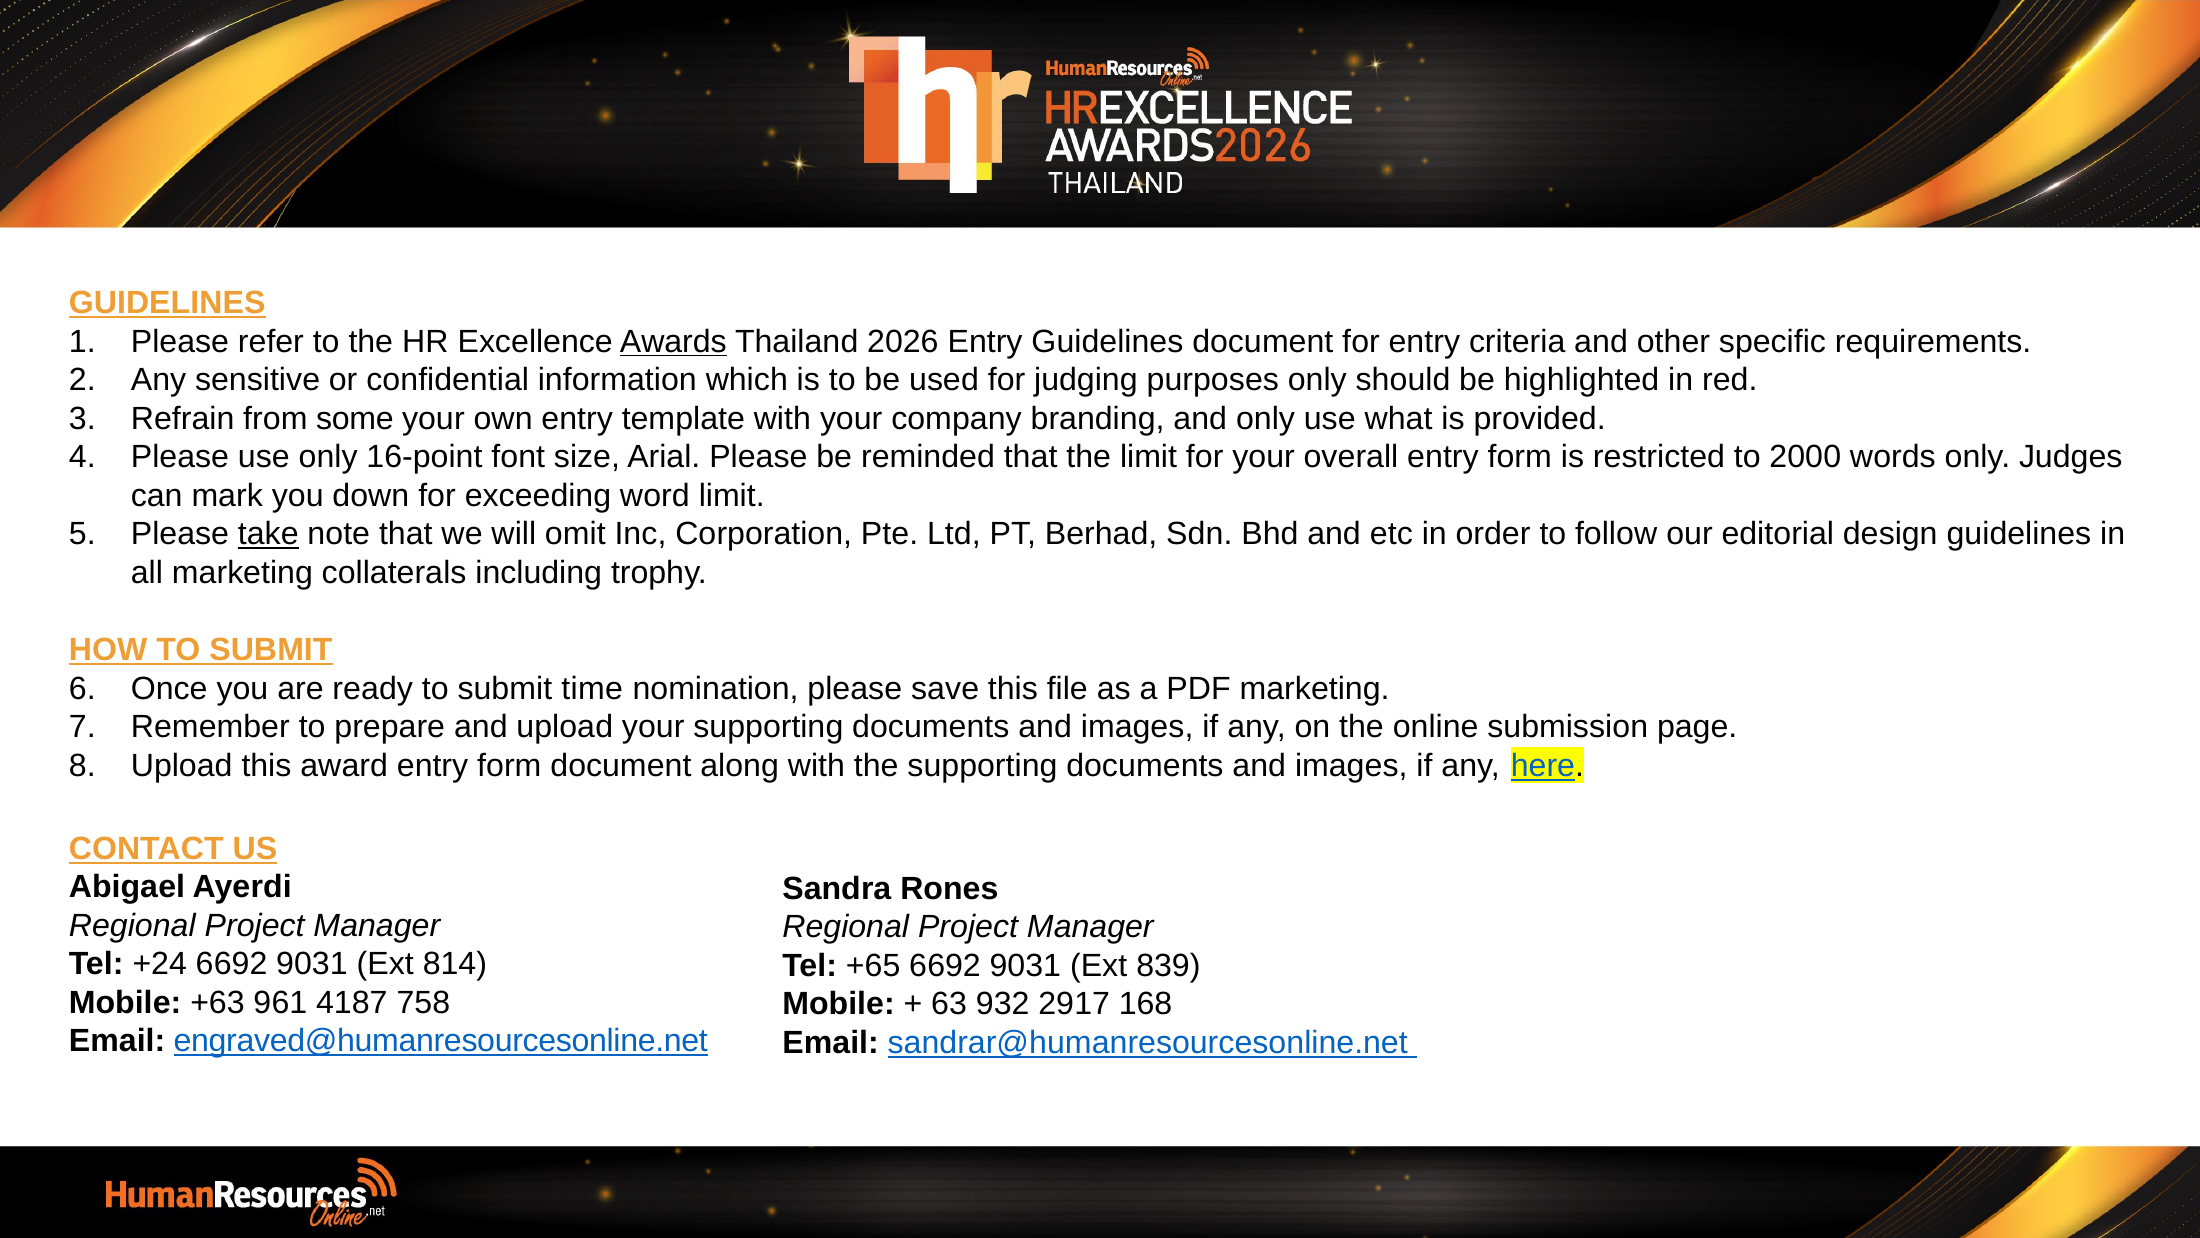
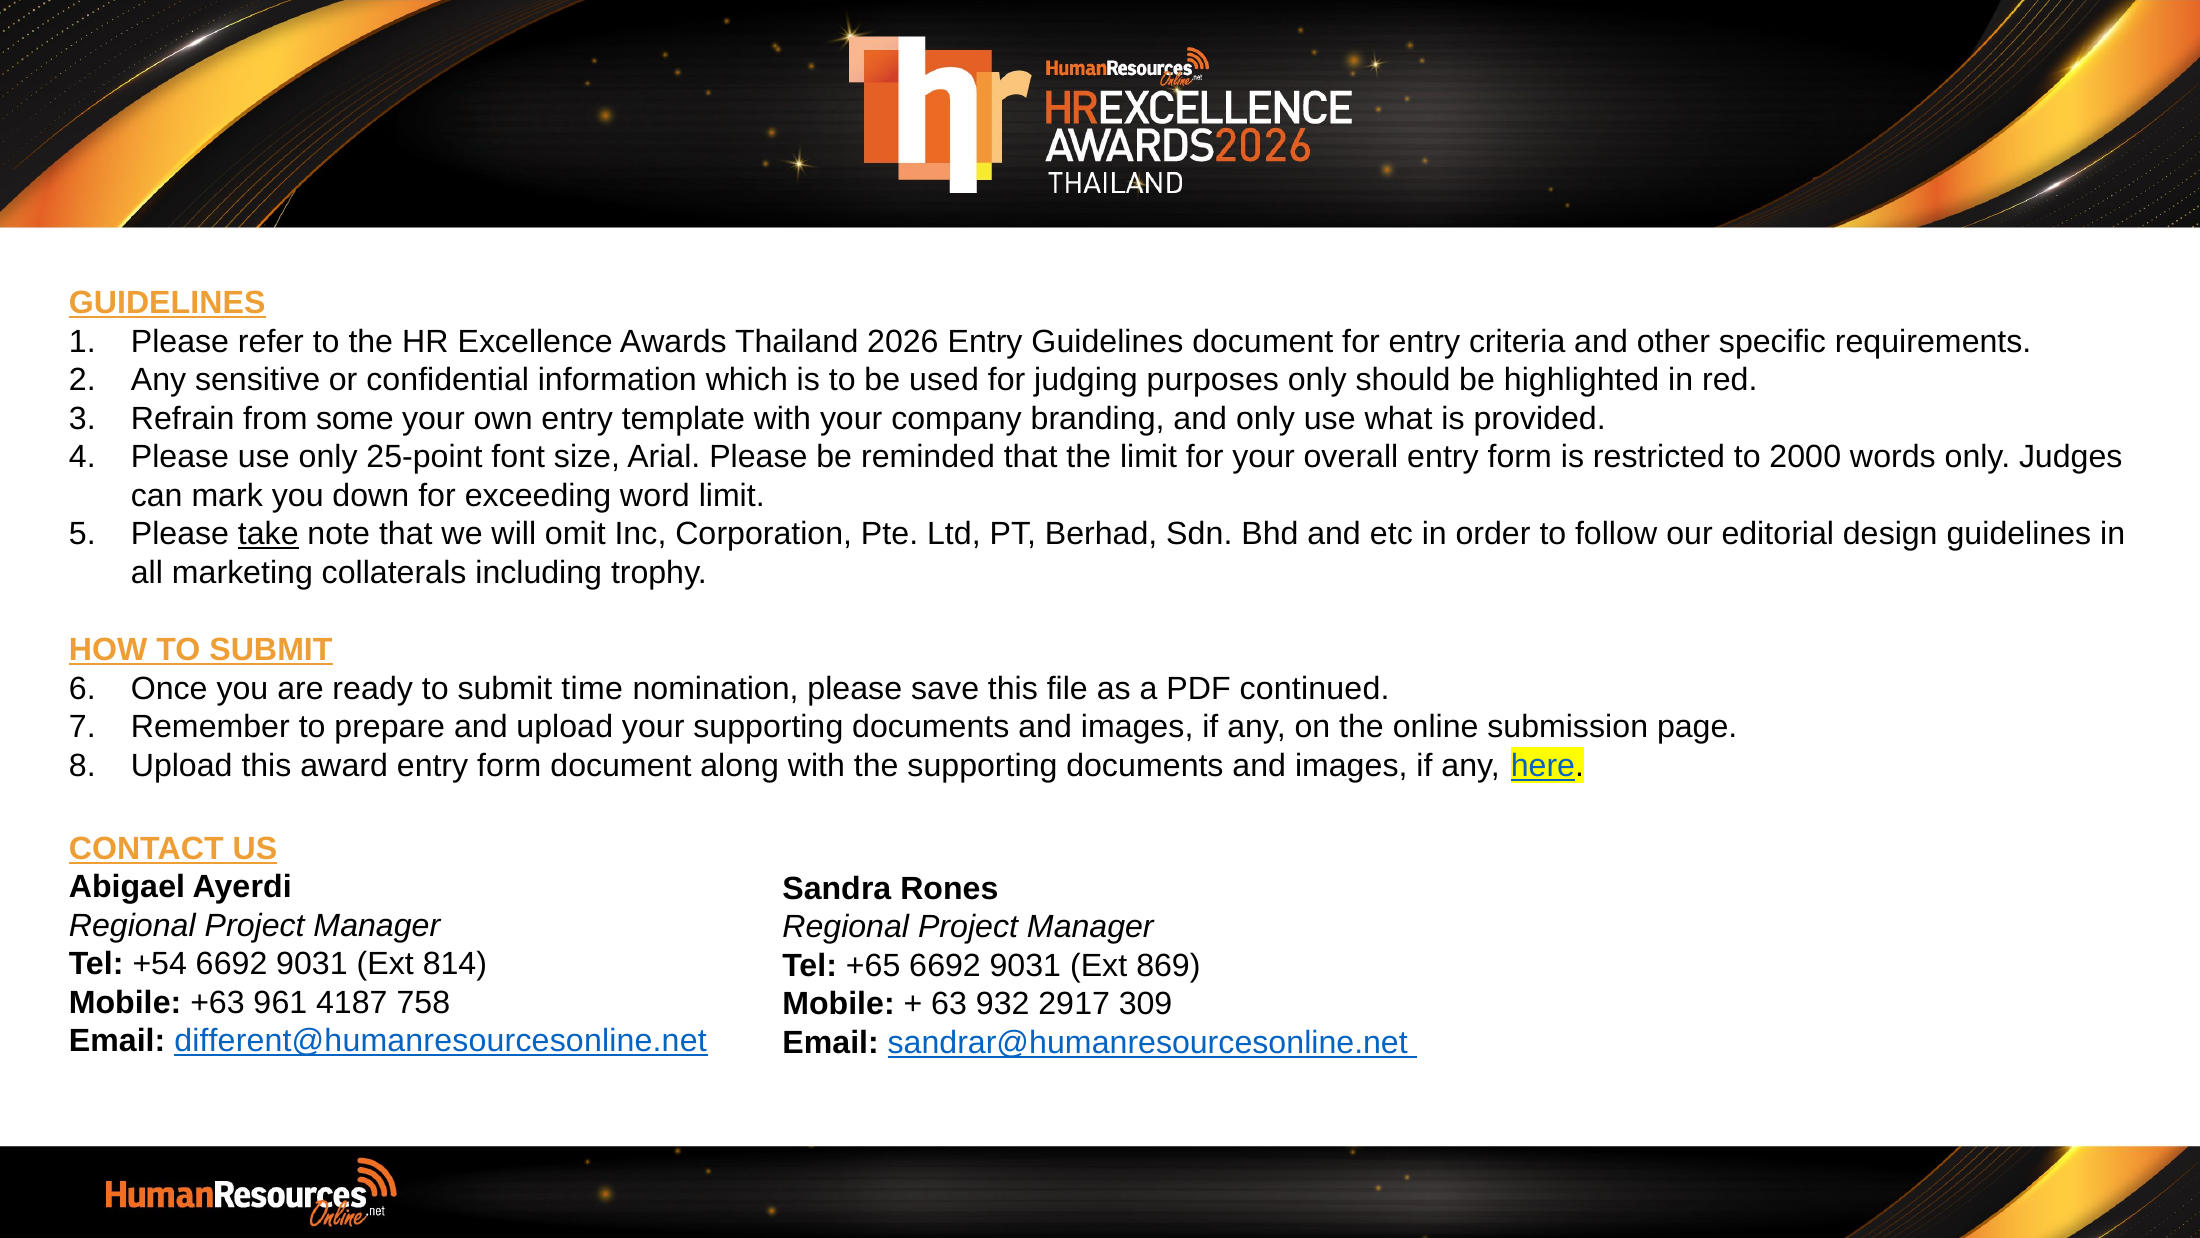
Awards underline: present -> none
16-point: 16-point -> 25-point
PDF marketing: marketing -> continued
+24: +24 -> +54
839: 839 -> 869
168: 168 -> 309
engraved@humanresourcesonline.net: engraved@humanresourcesonline.net -> different@humanresourcesonline.net
